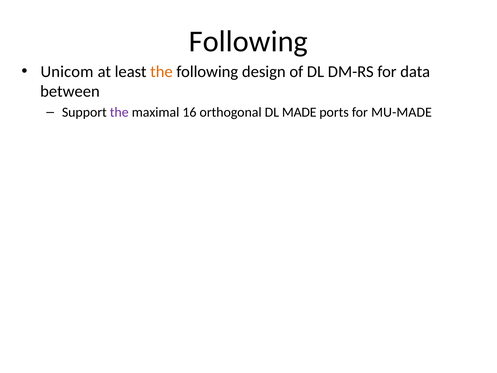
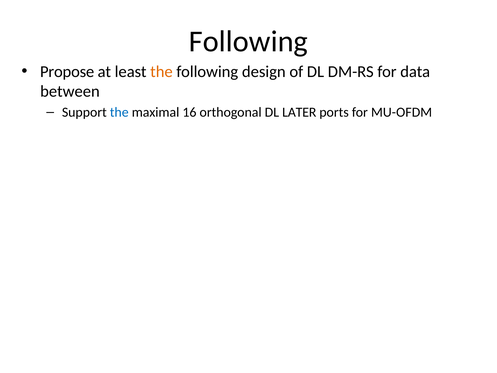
Unicom: Unicom -> Propose
the at (119, 112) colour: purple -> blue
MADE: MADE -> LATER
MU-MADE: MU-MADE -> MU-OFDM
